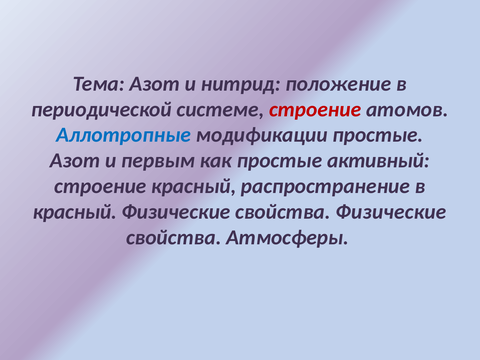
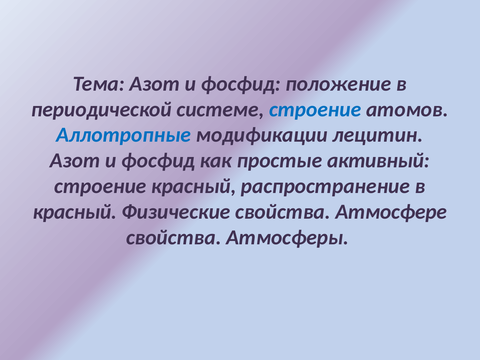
Тема Азот и нитрид: нитрид -> фосфид
строение at (315, 109) colour: red -> blue
модификации простые: простые -> лецитин
первым at (158, 161): первым -> фосфид
свойства Физические: Физические -> Атмосфере
